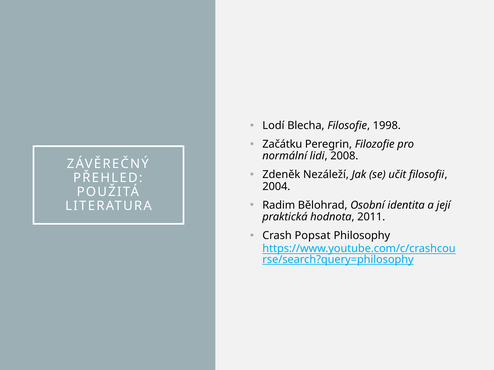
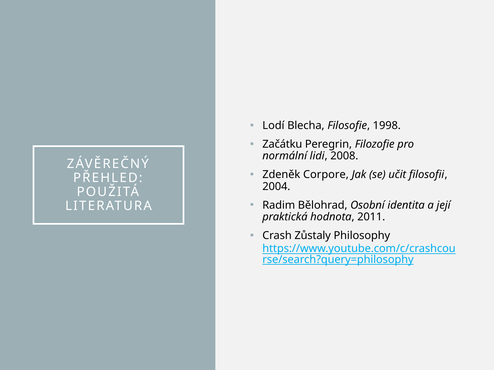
Nezáleží: Nezáleží -> Corpore
Popsat: Popsat -> Zůstaly
